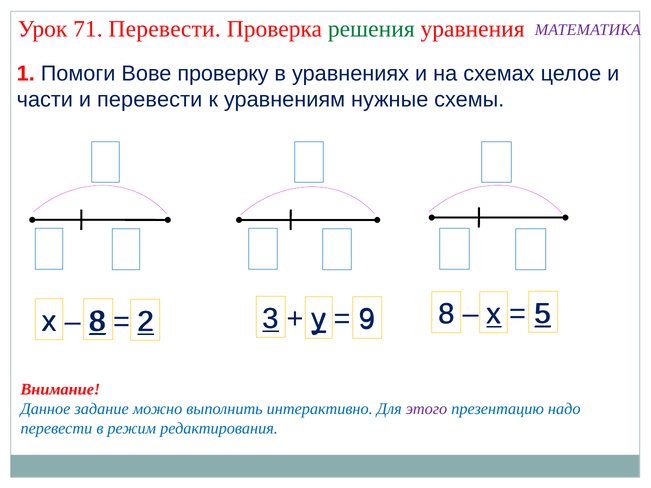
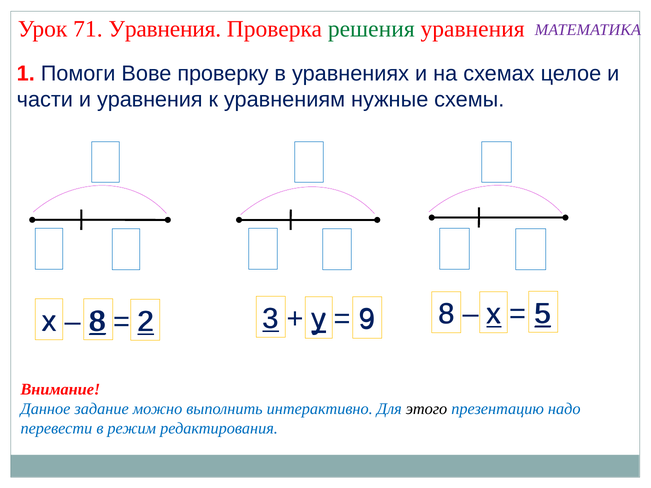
71 Перевести: Перевести -> Уравнения
и перевести: перевести -> уравнения
этого colour: purple -> black
